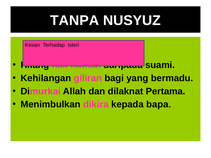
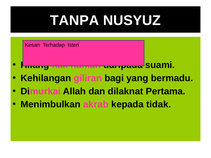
dikira: dikira -> akrab
bapa: bapa -> tidak
